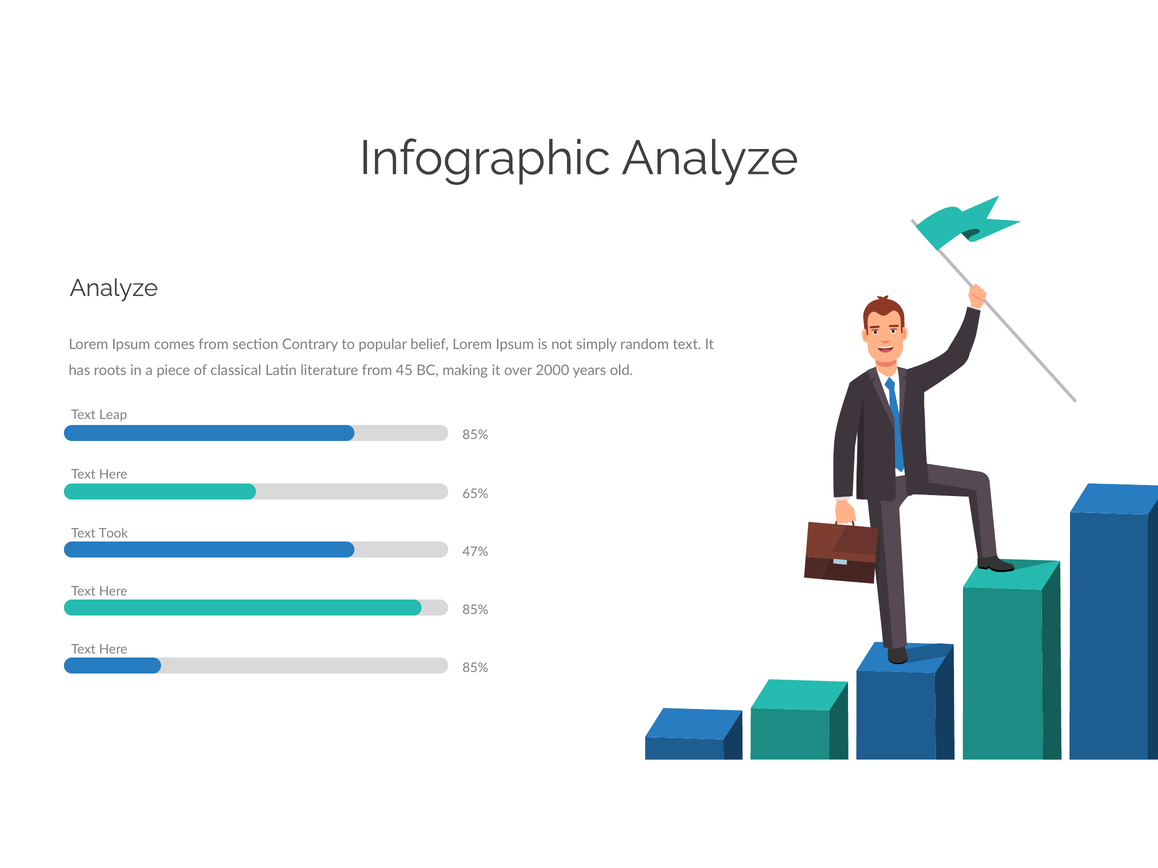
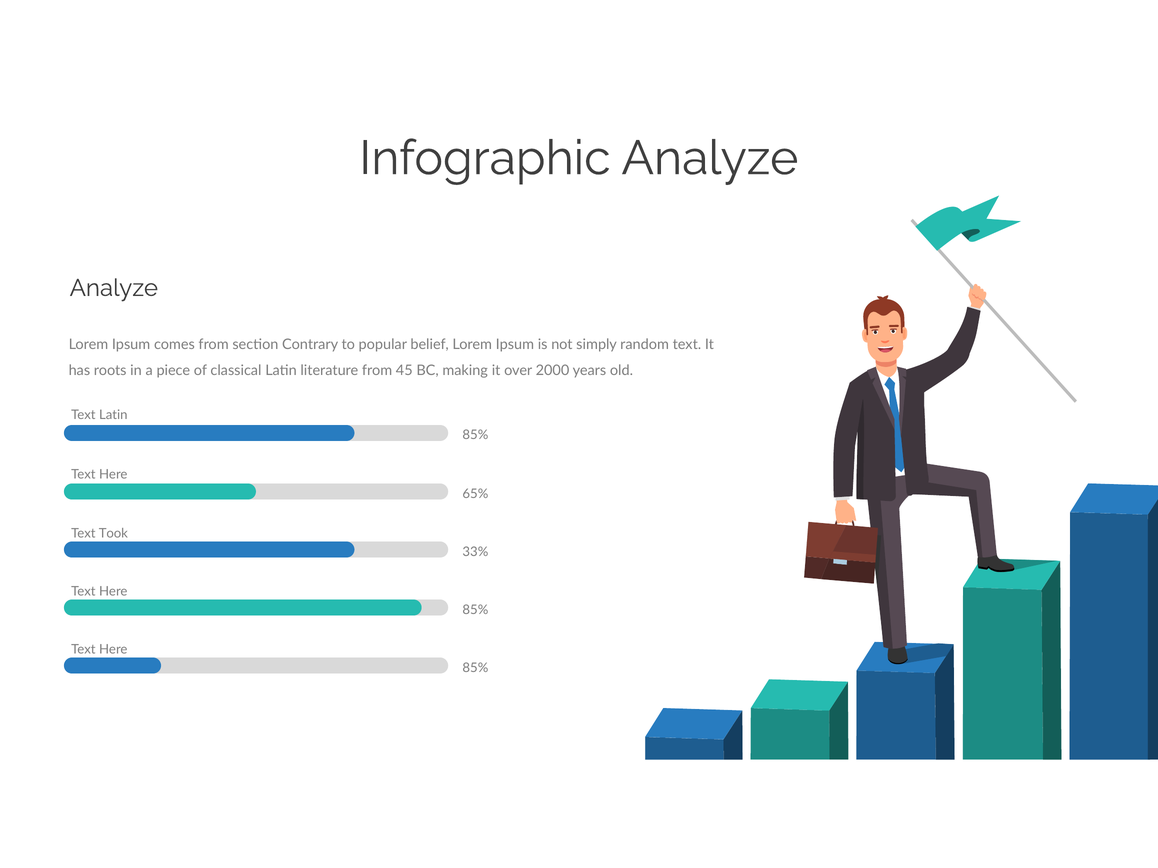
Text Leap: Leap -> Latin
47%: 47% -> 33%
